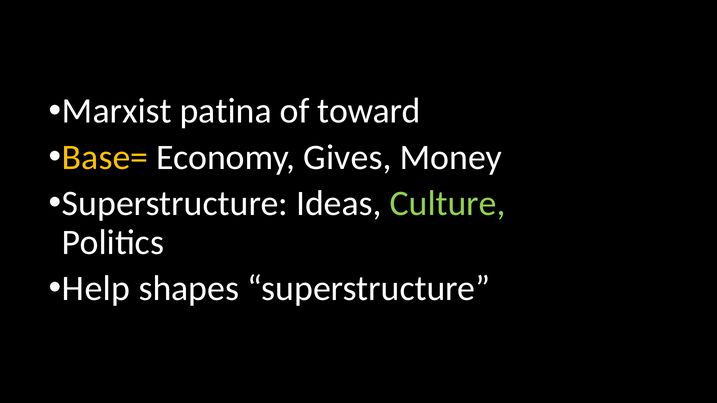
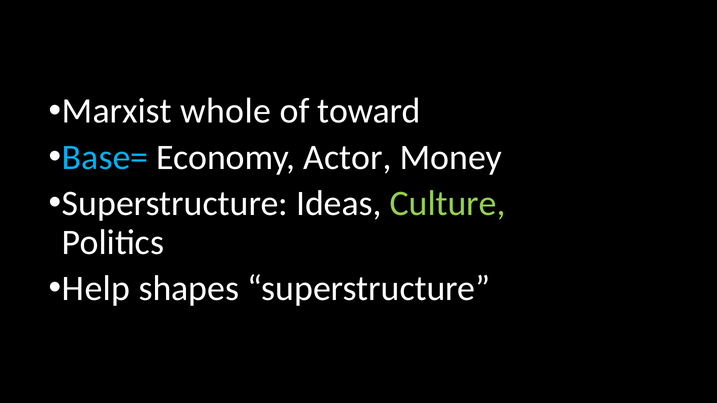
patina: patina -> whole
Base= colour: yellow -> light blue
Gives: Gives -> Actor
